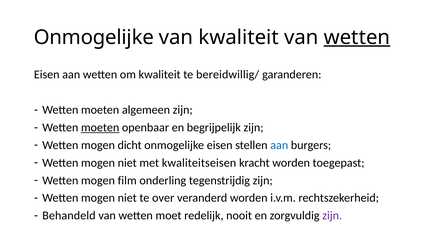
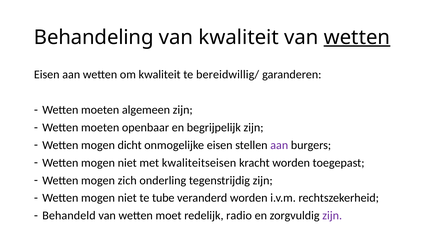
Onmogelijke at (94, 37): Onmogelijke -> Behandeling
moeten at (100, 128) underline: present -> none
aan at (279, 145) colour: blue -> purple
film: film -> zich
over: over -> tube
nooit: nooit -> radio
